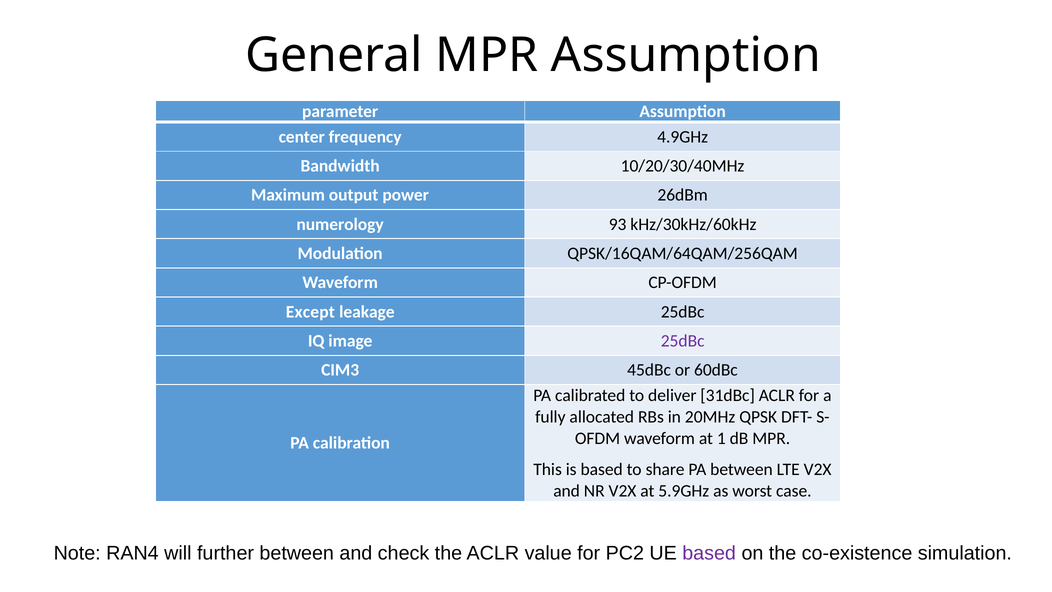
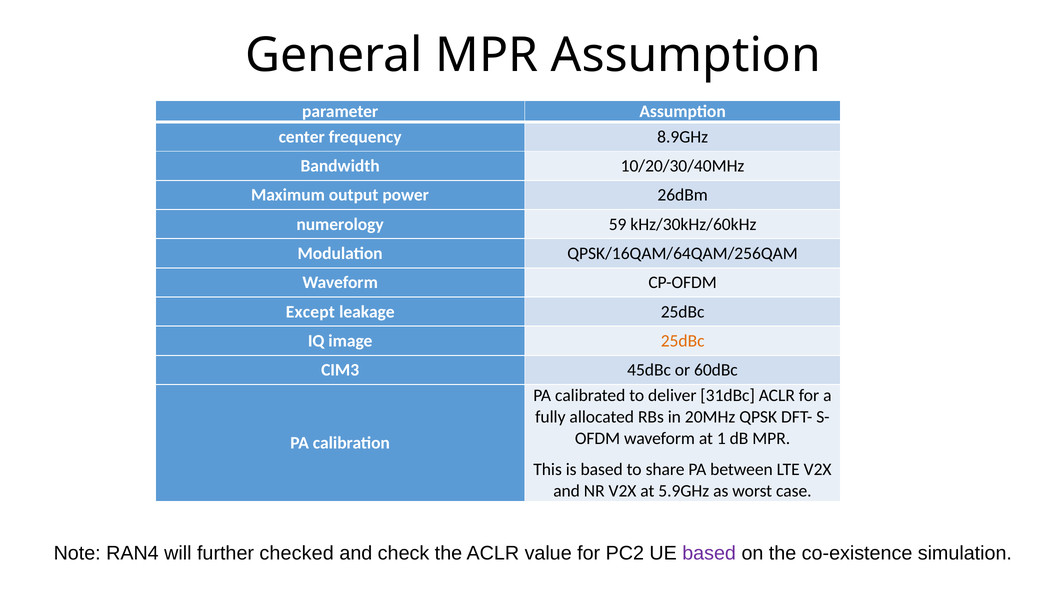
4.9GHz: 4.9GHz -> 8.9GHz
93: 93 -> 59
25dBc at (683, 341) colour: purple -> orange
further between: between -> checked
